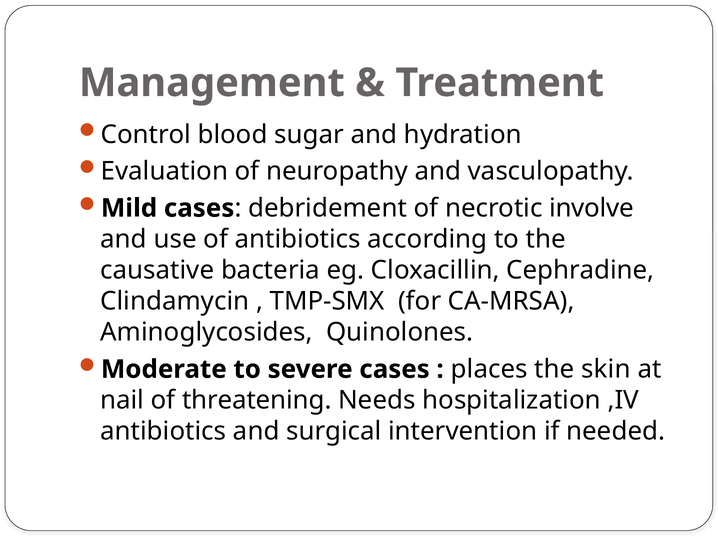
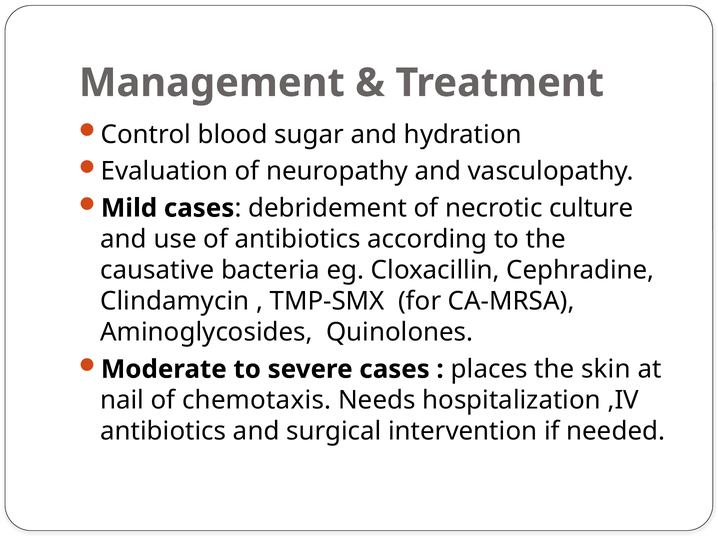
involve: involve -> culture
threatening: threatening -> chemotaxis
